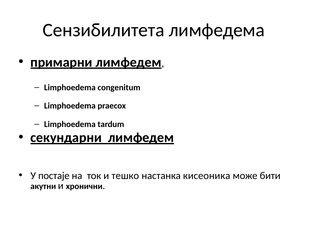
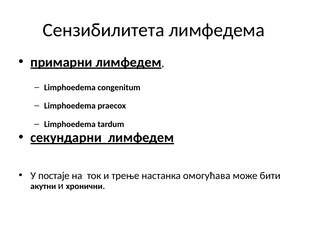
тешко: тешко -> трење
кисеоника: кисеоника -> омогућава
